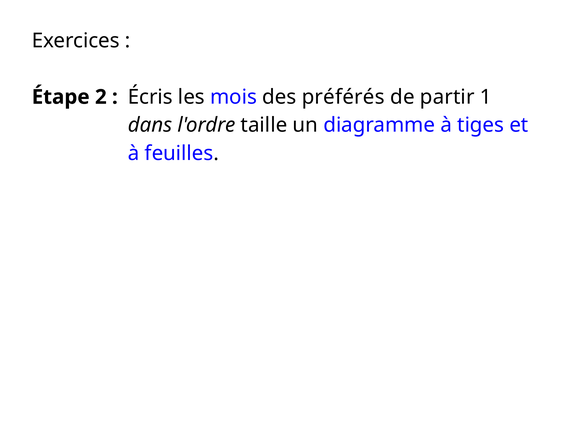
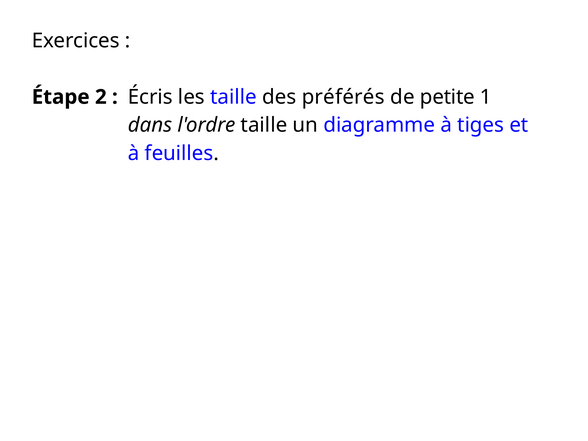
les mois: mois -> taille
partir: partir -> petite
